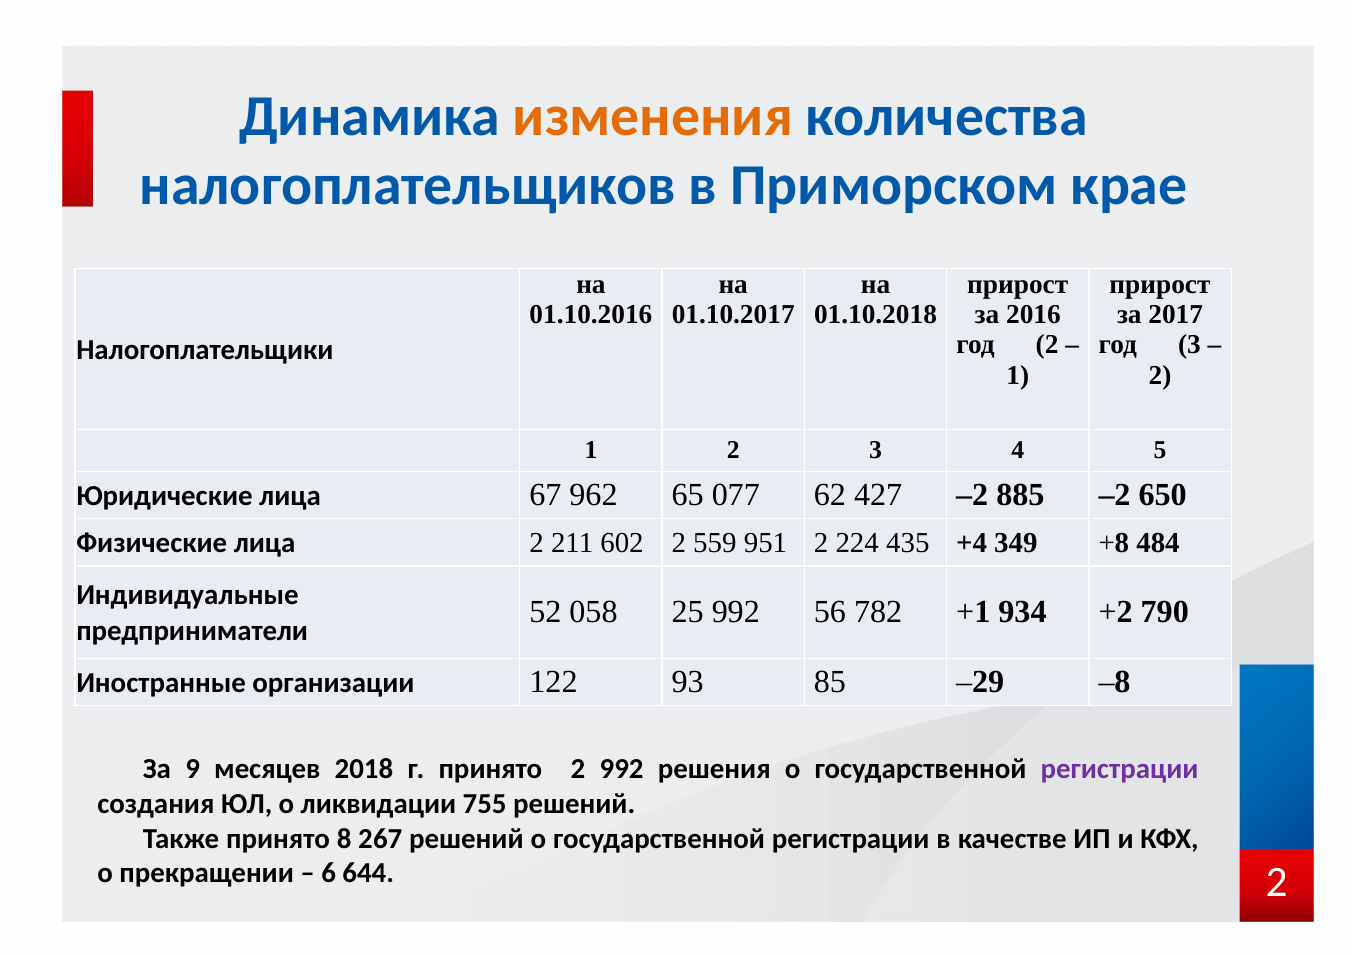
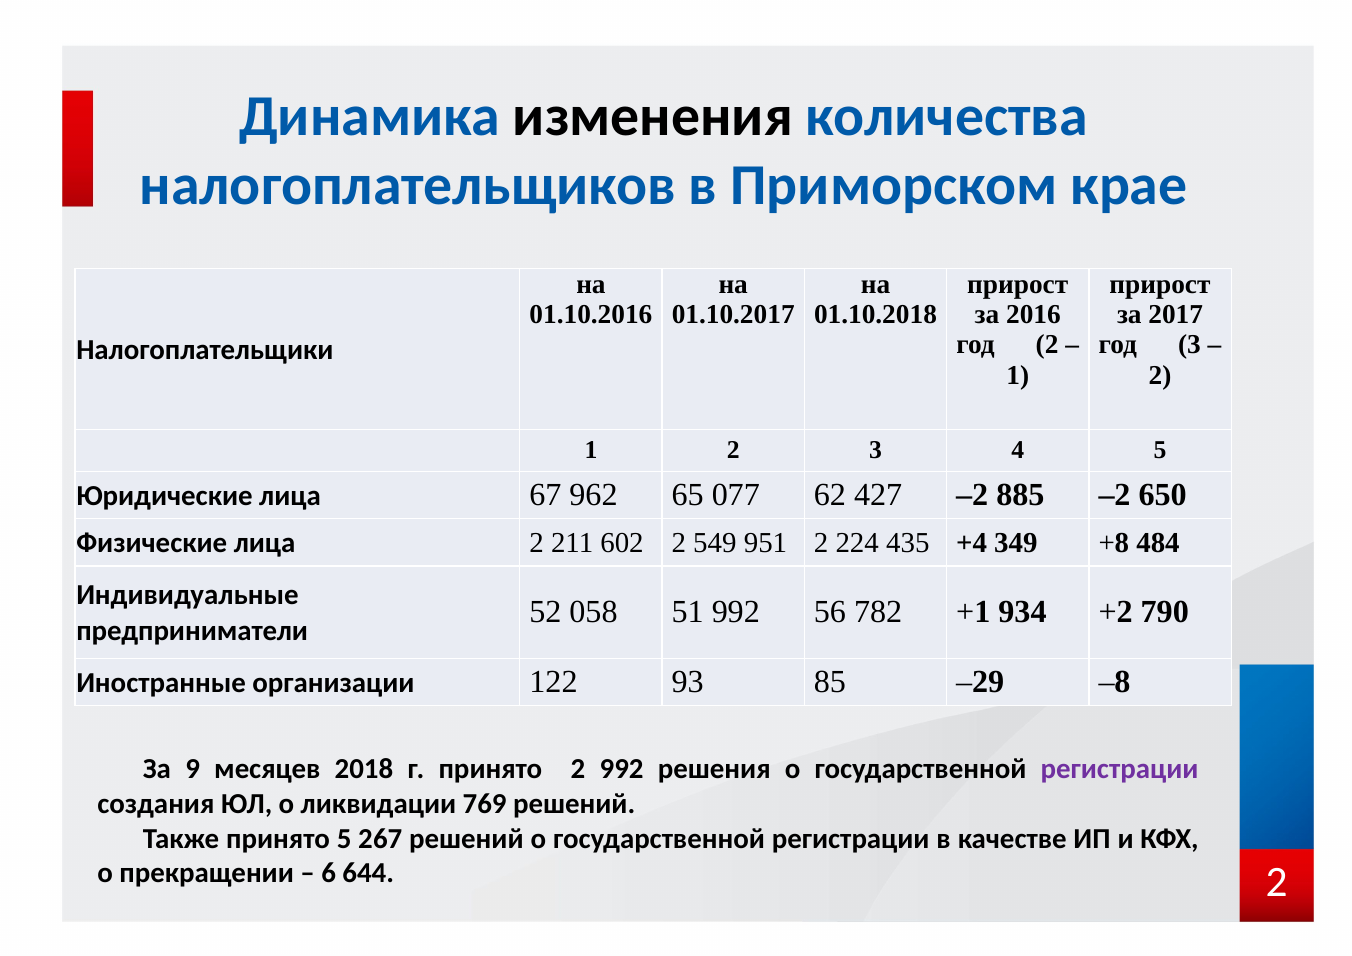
изменения colour: orange -> black
559: 559 -> 549
25: 25 -> 51
755: 755 -> 769
принято 8: 8 -> 5
